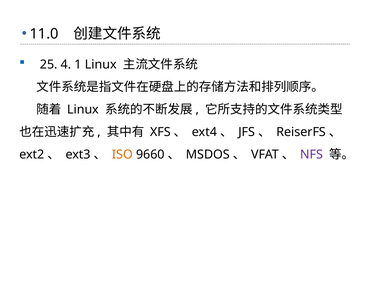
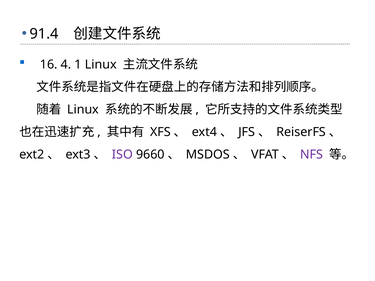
11.0: 11.0 -> 91.4
25: 25 -> 16
ISO colour: orange -> purple
